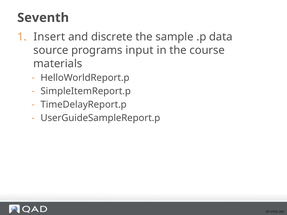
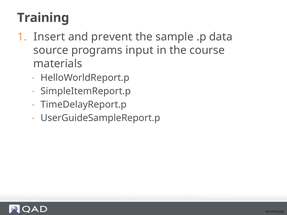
Seventh: Seventh -> Training
discrete: discrete -> prevent
